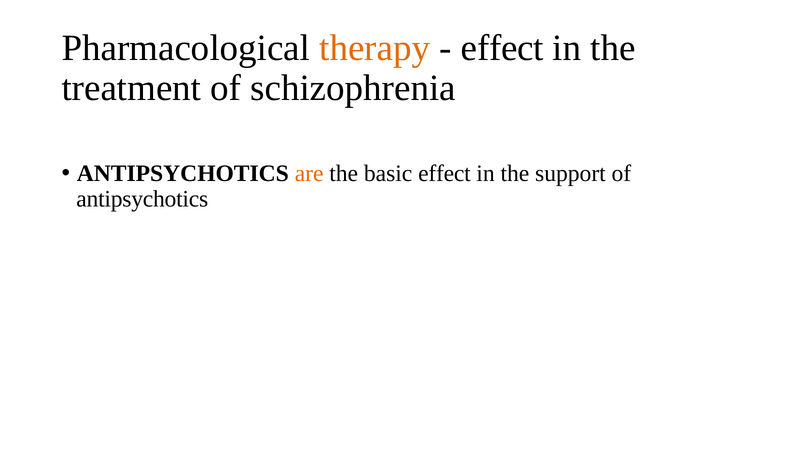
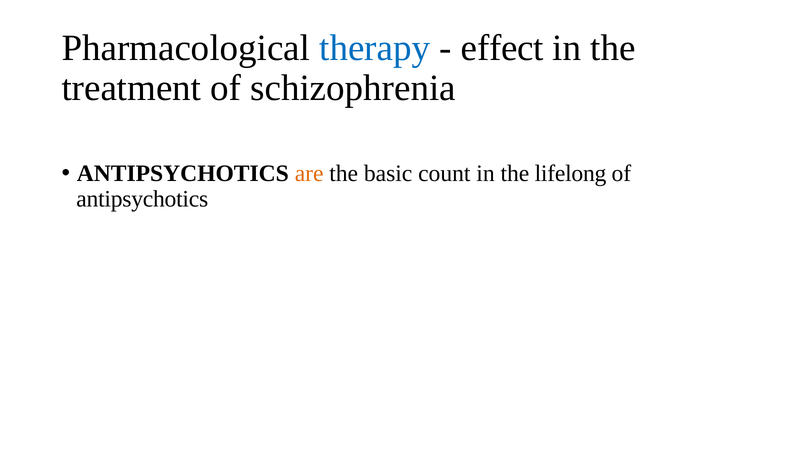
therapy colour: orange -> blue
basic effect: effect -> count
support: support -> lifelong
